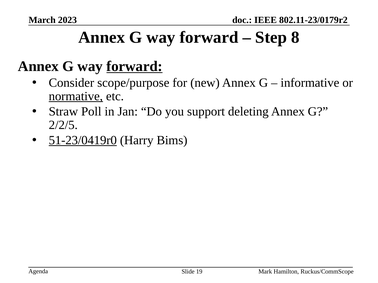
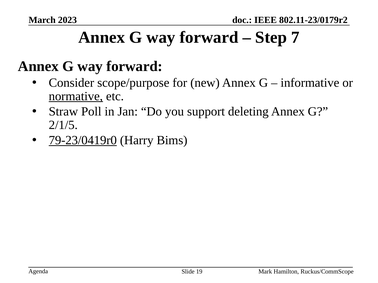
8: 8 -> 7
forward at (135, 66) underline: present -> none
2/2/5: 2/2/5 -> 2/1/5
51-23/0419r0: 51-23/0419r0 -> 79-23/0419r0
